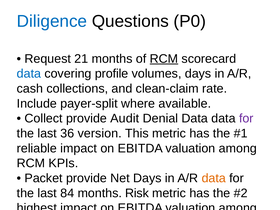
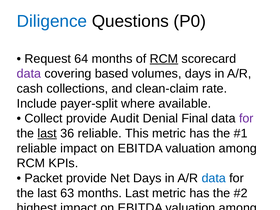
21: 21 -> 64
data at (29, 74) colour: blue -> purple
profile: profile -> based
Denial Data: Data -> Final
last at (47, 133) underline: none -> present
36 version: version -> reliable
data at (214, 178) colour: orange -> blue
84: 84 -> 63
months Risk: Risk -> Last
